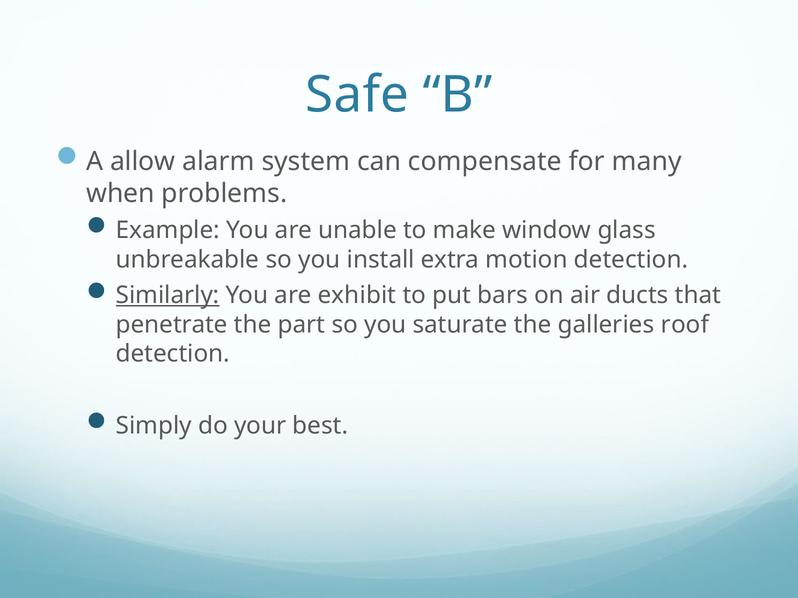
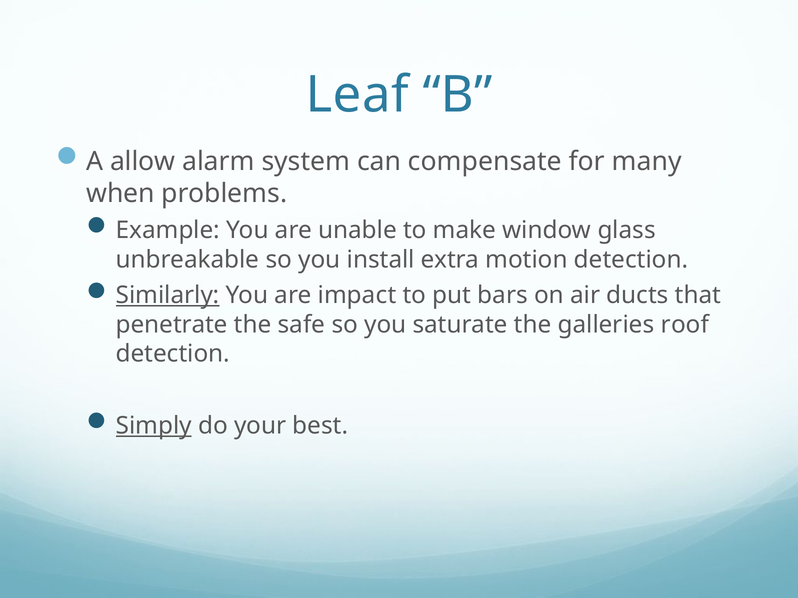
Safe: Safe -> Leaf
exhibit: exhibit -> impact
part: part -> safe
Simply underline: none -> present
